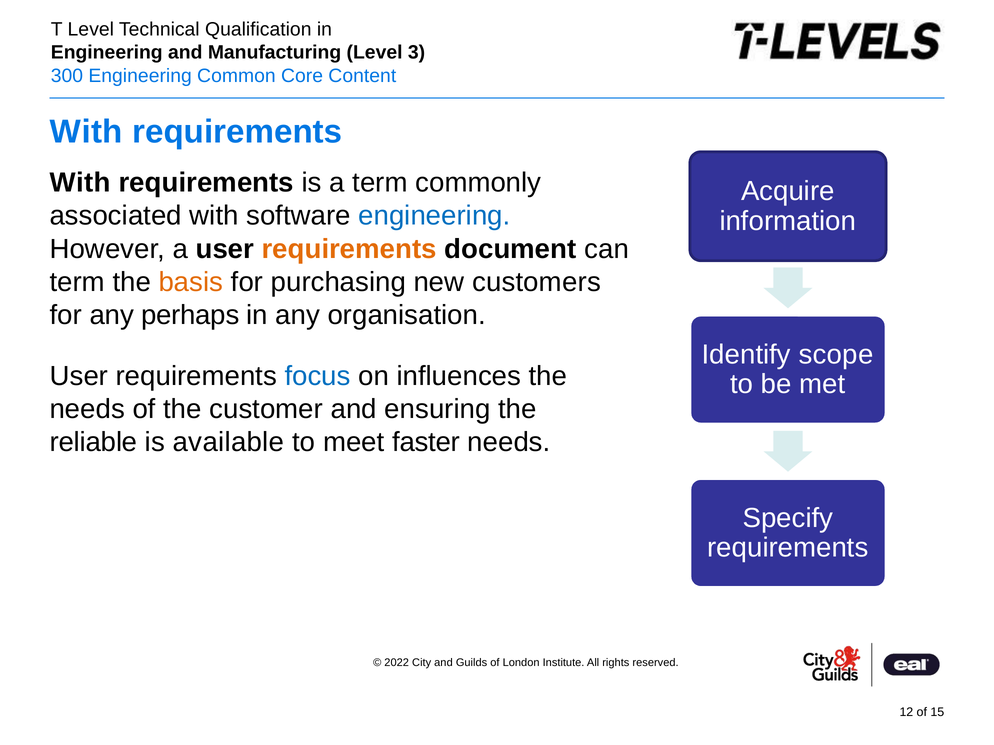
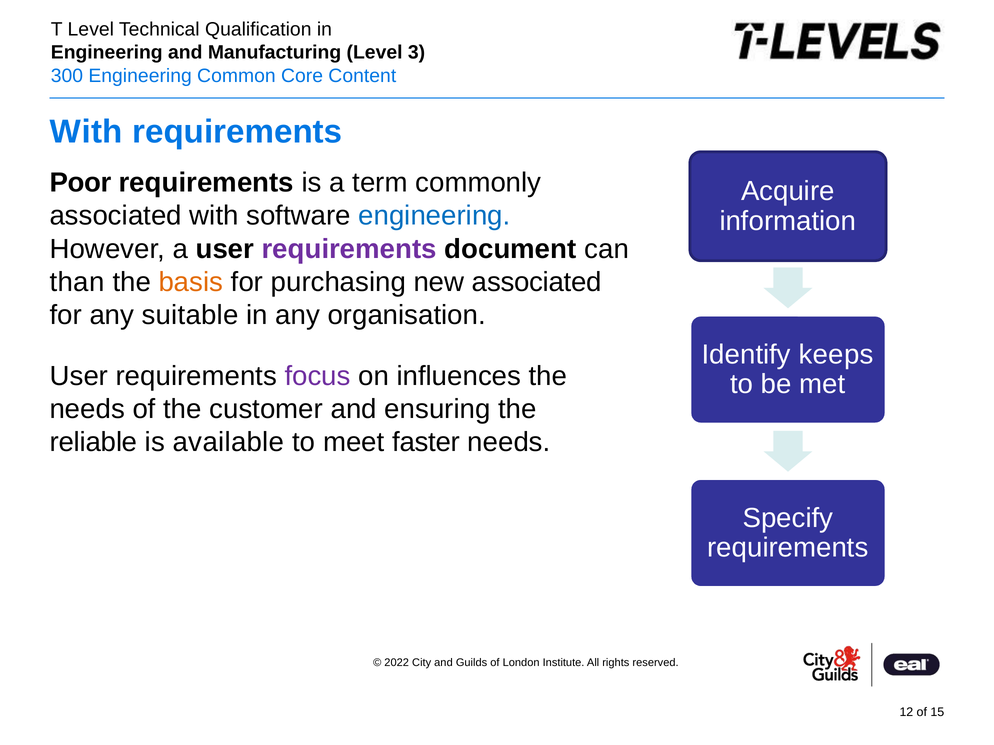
With at (80, 183): With -> Poor
requirements at (349, 249) colour: orange -> purple
term at (77, 282): term -> than
new customers: customers -> associated
perhaps: perhaps -> suitable
scope: scope -> keeps
focus colour: blue -> purple
